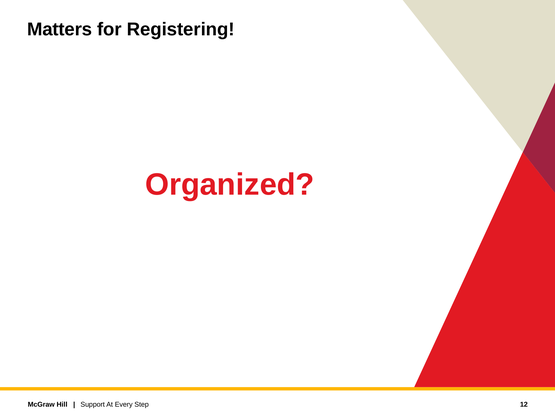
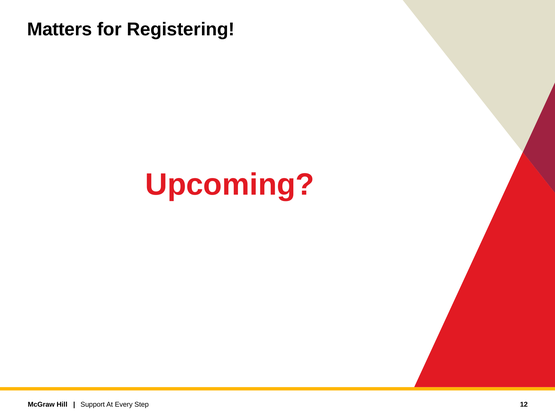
Organized: Organized -> Upcoming
